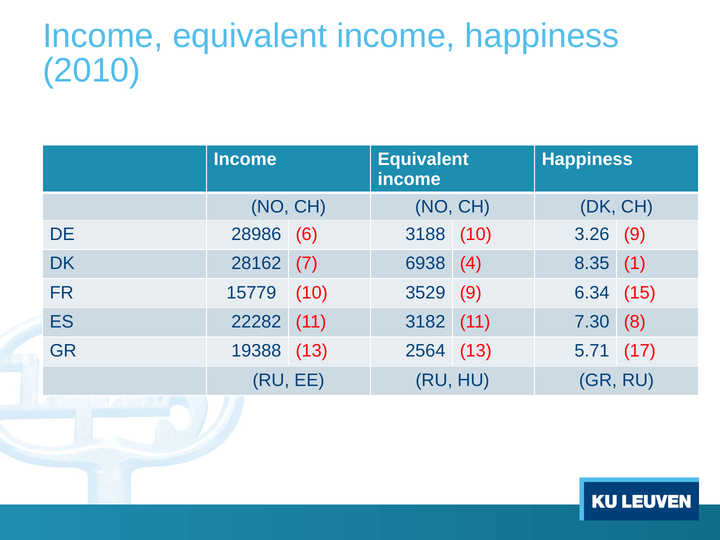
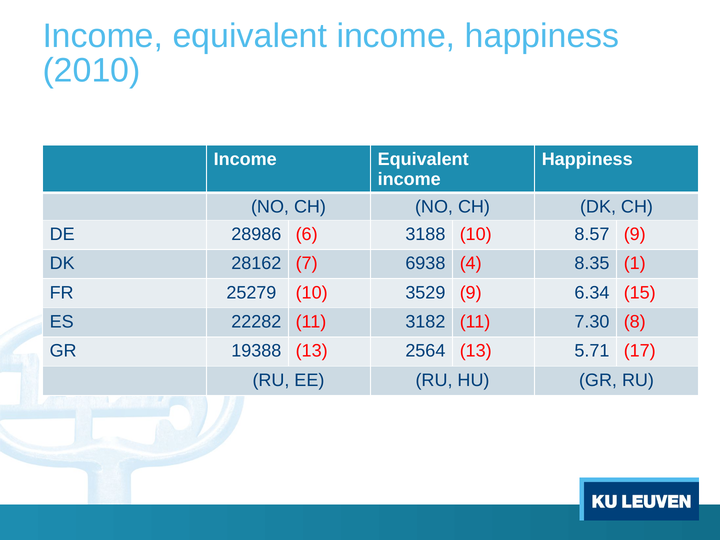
3.26: 3.26 -> 8.57
15779: 15779 -> 25279
